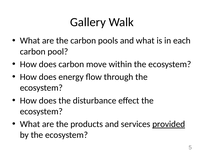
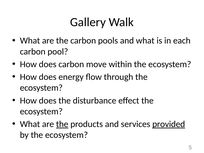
the at (62, 124) underline: none -> present
